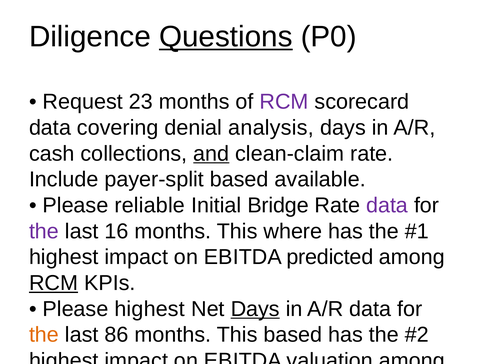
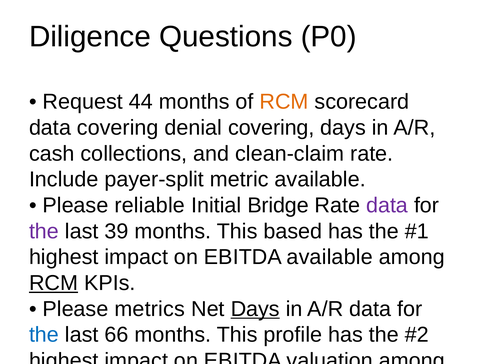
Questions underline: present -> none
23: 23 -> 44
RCM at (284, 102) colour: purple -> orange
denial analysis: analysis -> covering
and underline: present -> none
payer-split based: based -> metric
16: 16 -> 39
where: where -> based
EBITDA predicted: predicted -> available
Please highest: highest -> metrics
the at (44, 335) colour: orange -> blue
86: 86 -> 66
This based: based -> profile
